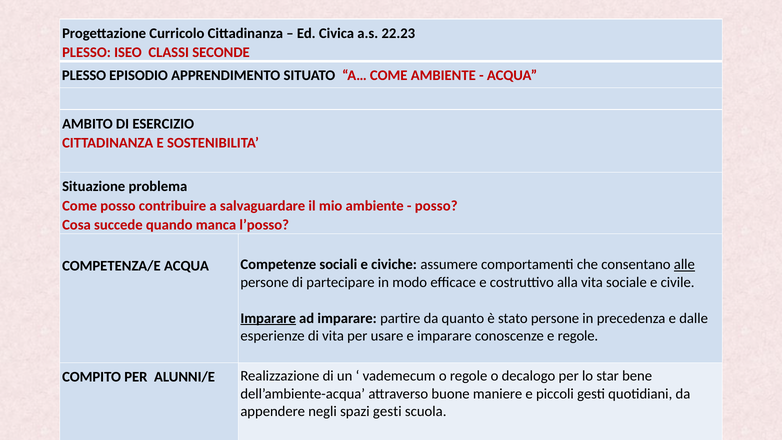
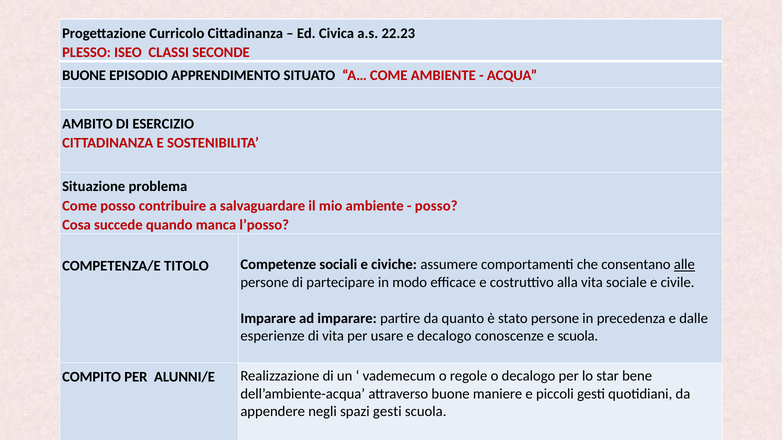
PLESSO at (84, 75): PLESSO -> BUONE
COMPETENZA/E ACQUA: ACQUA -> TITOLO
Imparare at (268, 318) underline: present -> none
e imparare: imparare -> decalogo
e regole: regole -> scuola
